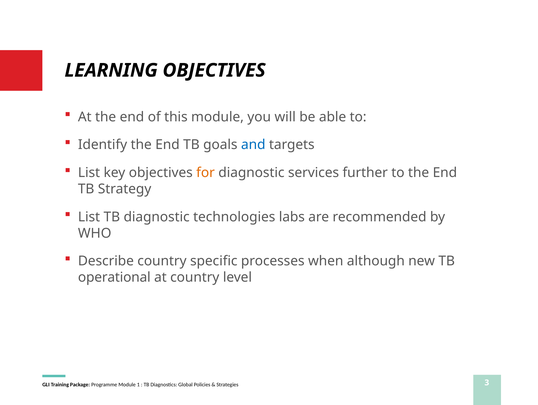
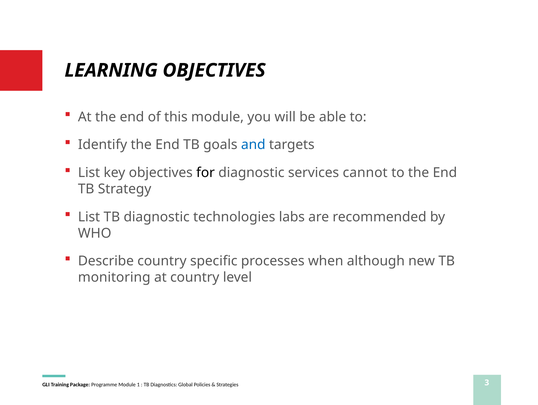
for colour: orange -> black
further: further -> cannot
operational: operational -> monitoring
